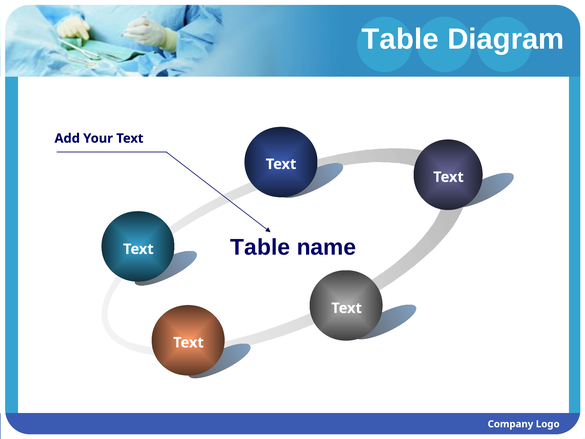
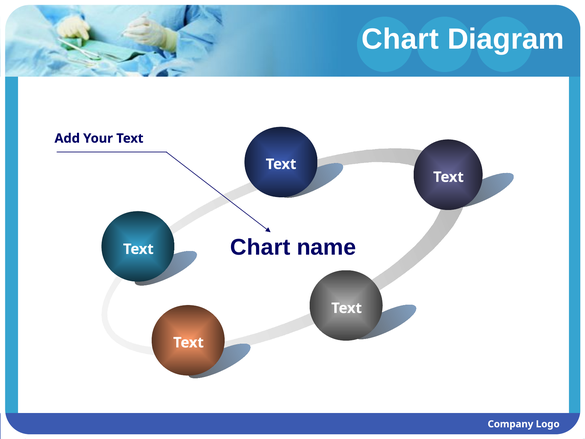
Table at (400, 39): Table -> Chart
Table at (260, 247): Table -> Chart
